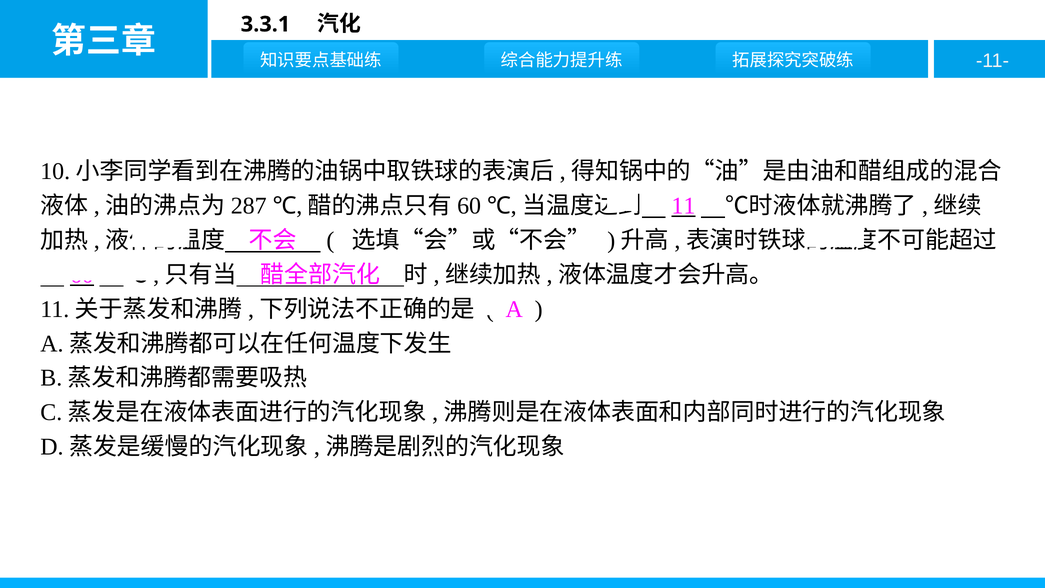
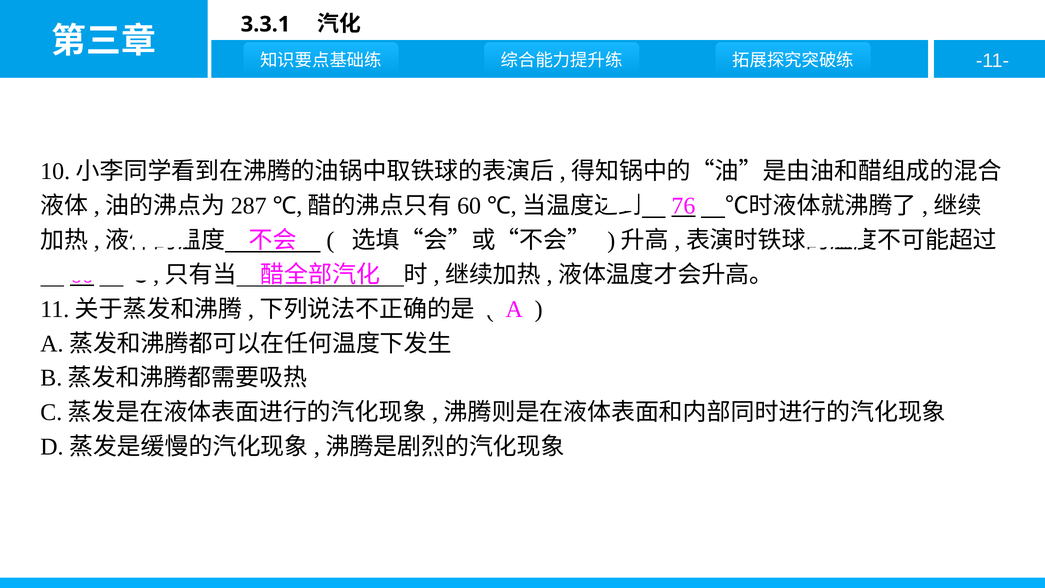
11: 11 -> 76
